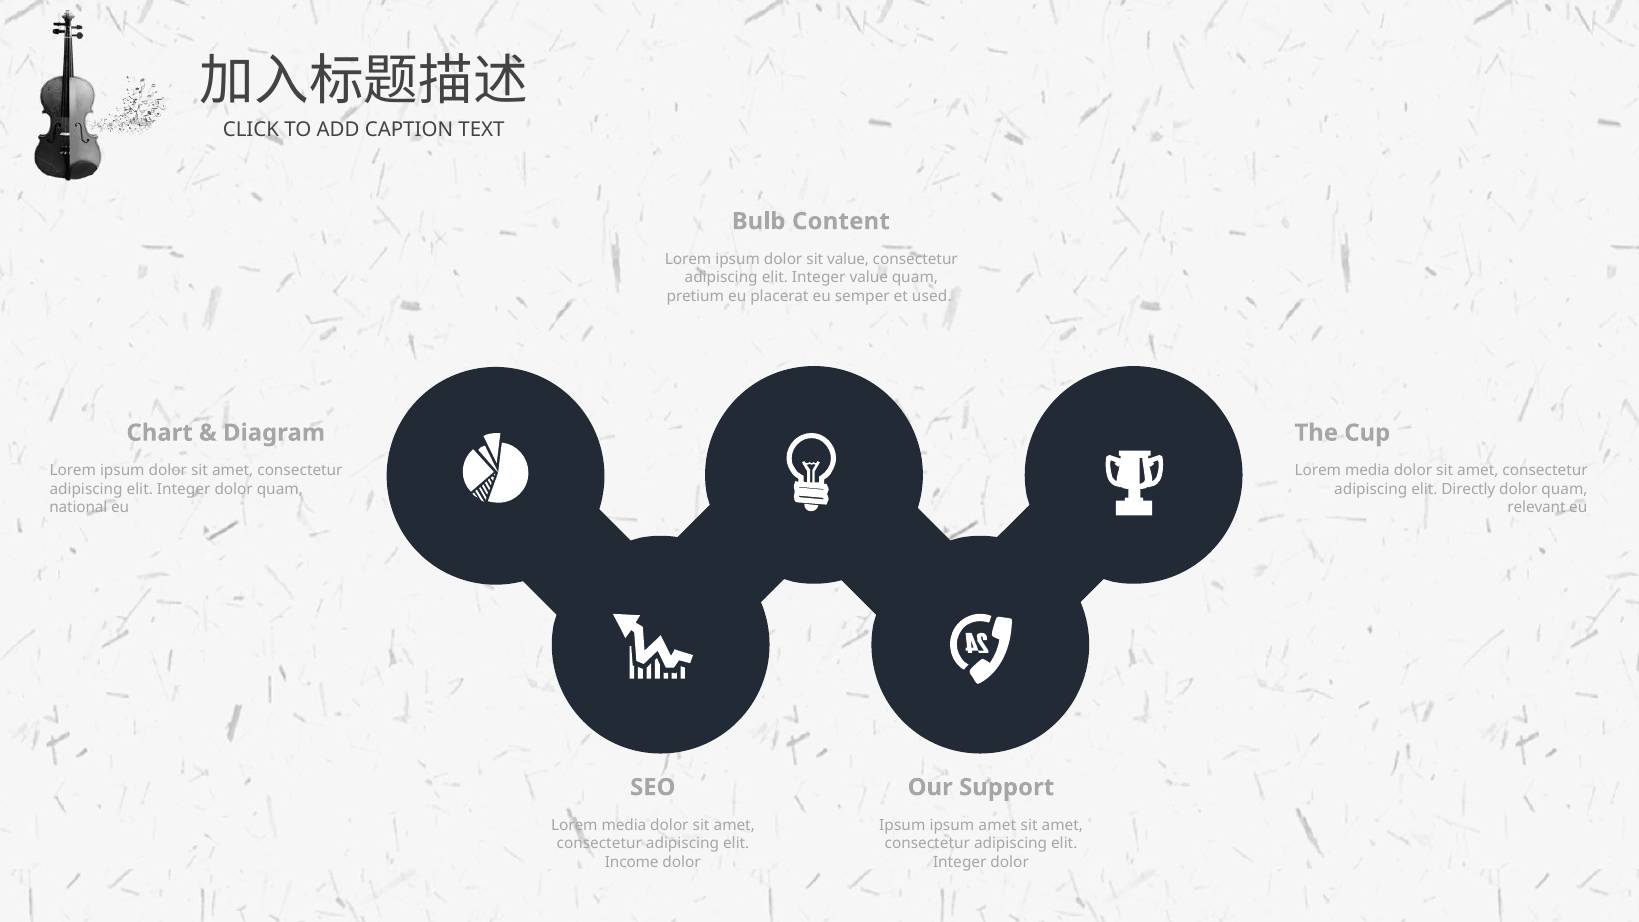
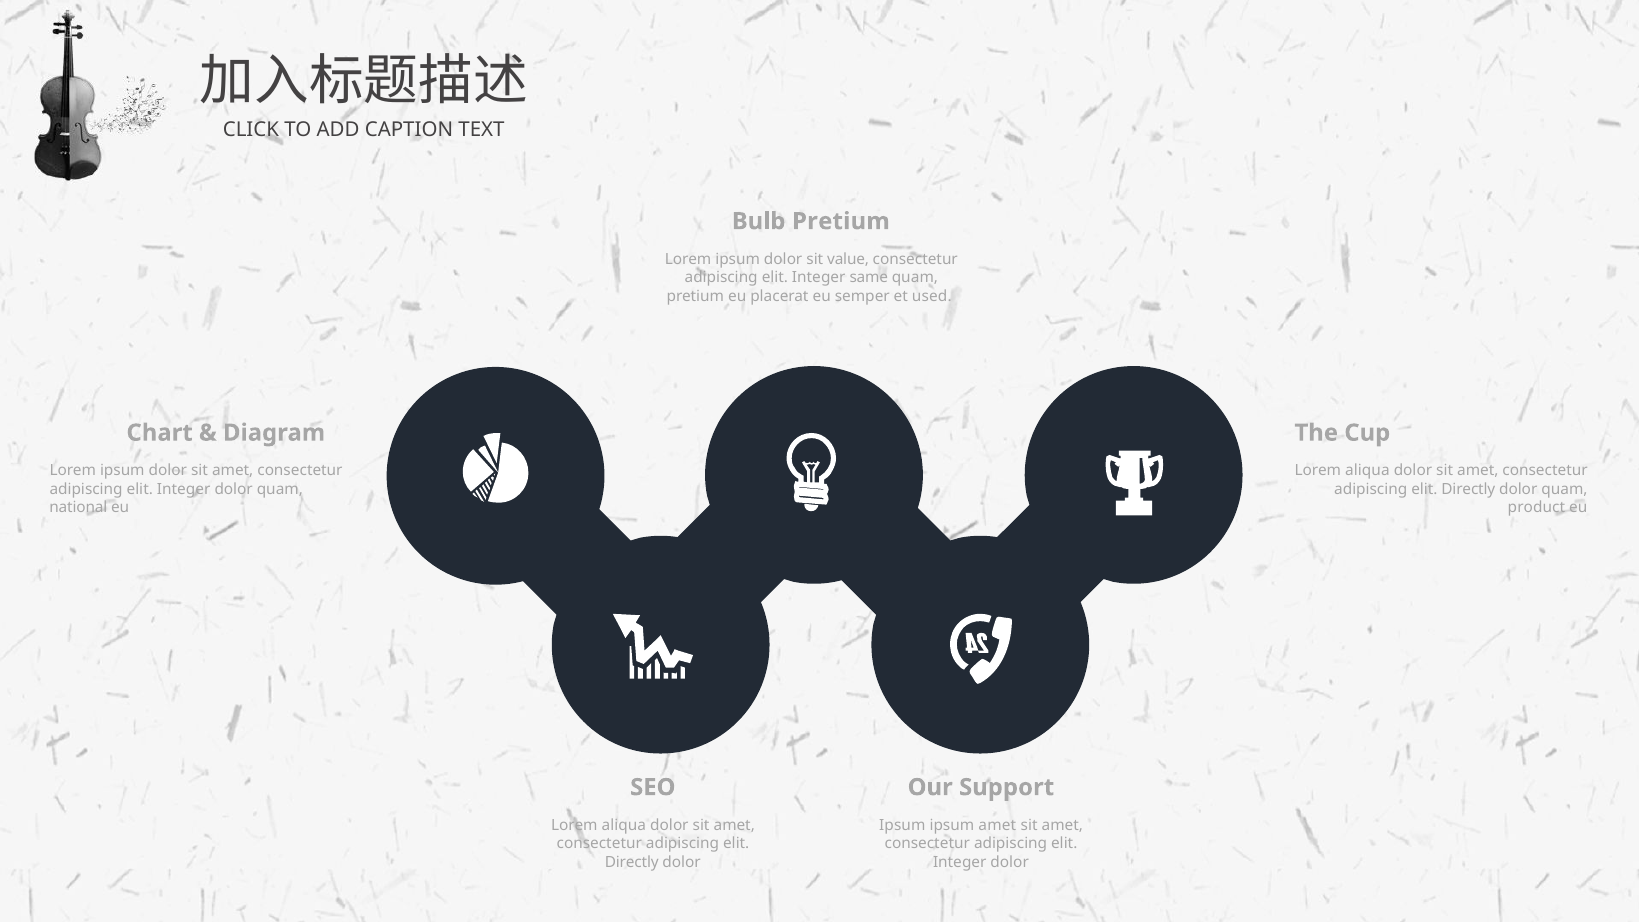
Bulb Content: Content -> Pretium
Integer value: value -> same
media at (1367, 471): media -> aliqua
relevant: relevant -> product
media at (624, 825): media -> aliqua
Income at (632, 862): Income -> Directly
